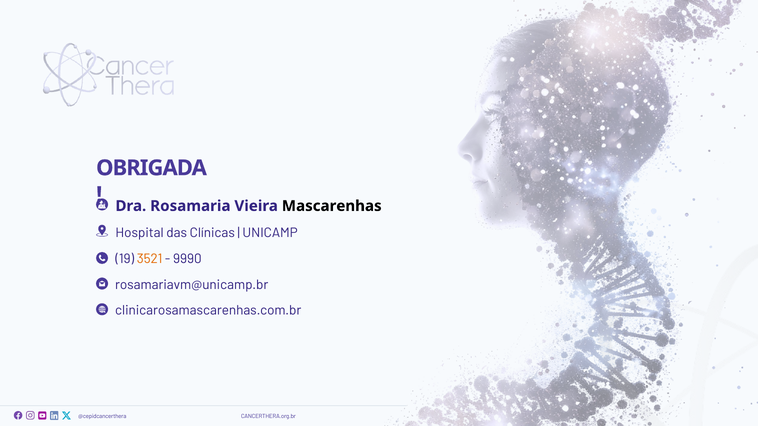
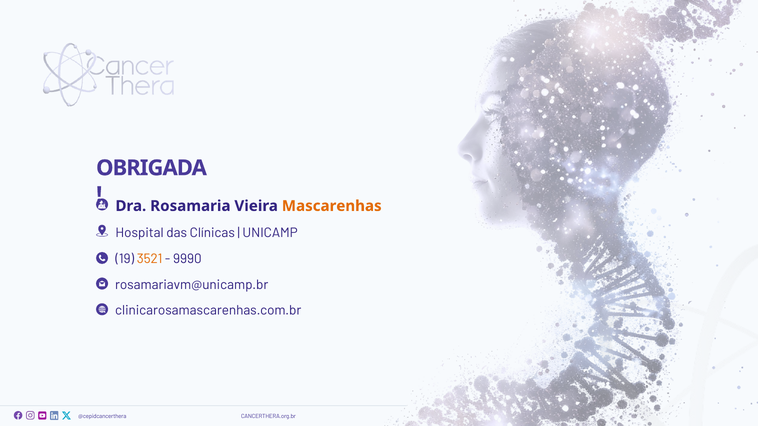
Mascarenhas colour: black -> orange
